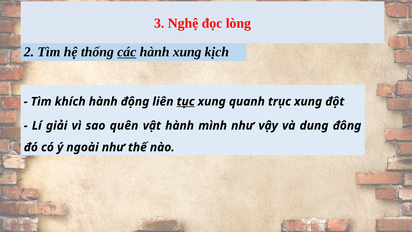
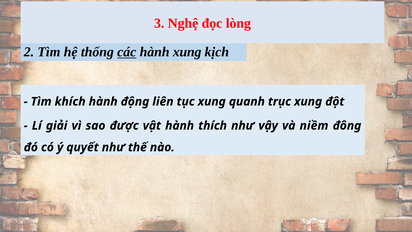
tục underline: present -> none
quên: quên -> được
mình: mình -> thích
dung: dung -> niềm
ngoài: ngoài -> quyết
